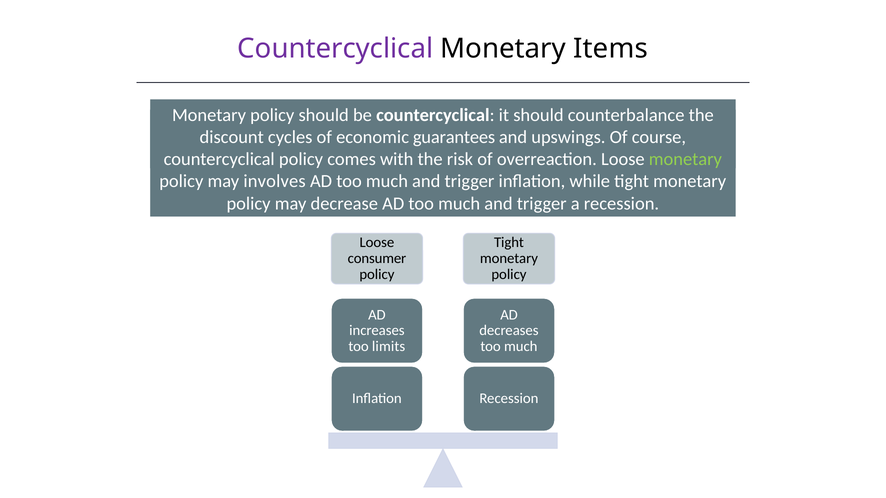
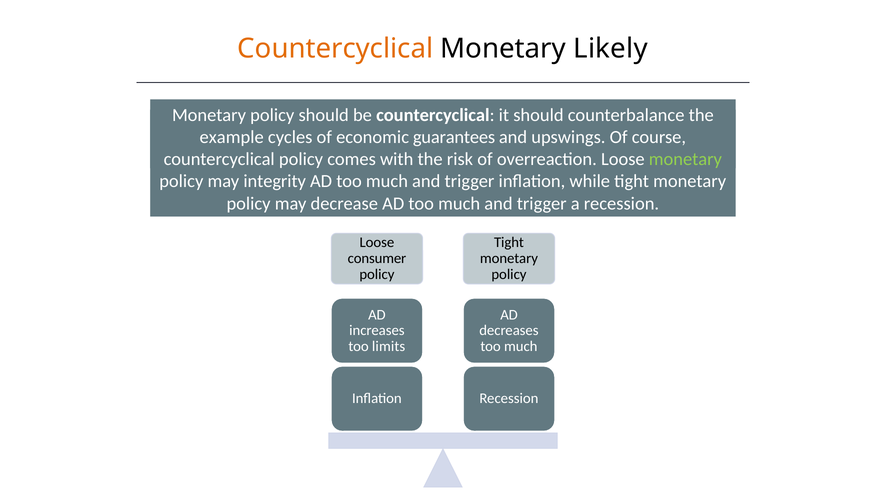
Countercyclical at (335, 49) colour: purple -> orange
Items: Items -> Likely
discount: discount -> example
involves: involves -> integrity
